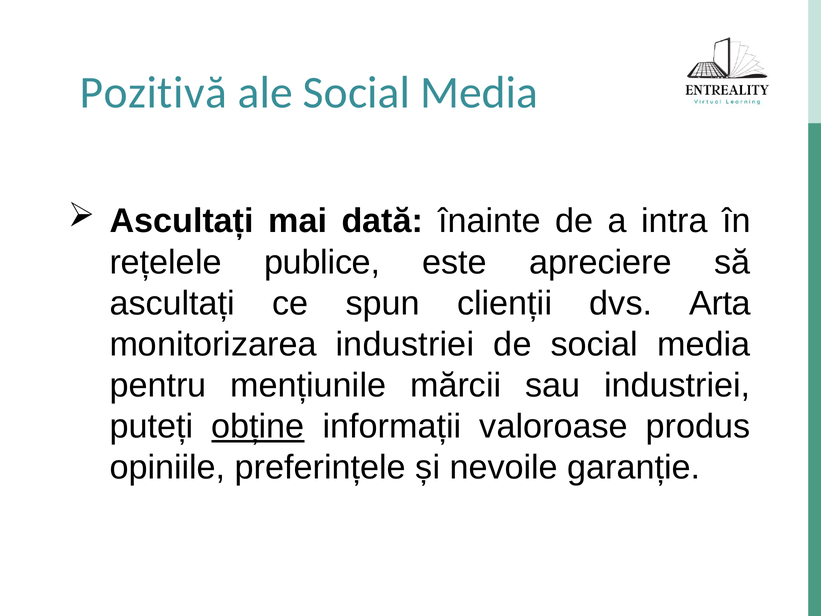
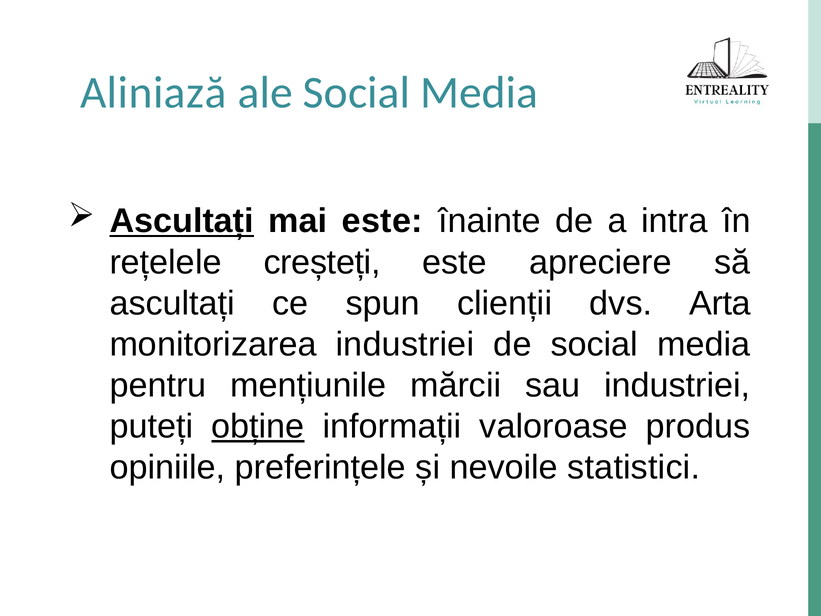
Pozitivă: Pozitivă -> Aliniază
Ascultați at (182, 221) underline: none -> present
mai dată: dată -> este
publice: publice -> creșteți
garanție: garanție -> statistici
